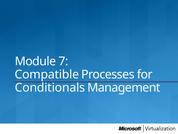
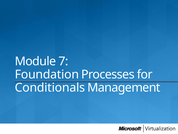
Compatible: Compatible -> Foundation
